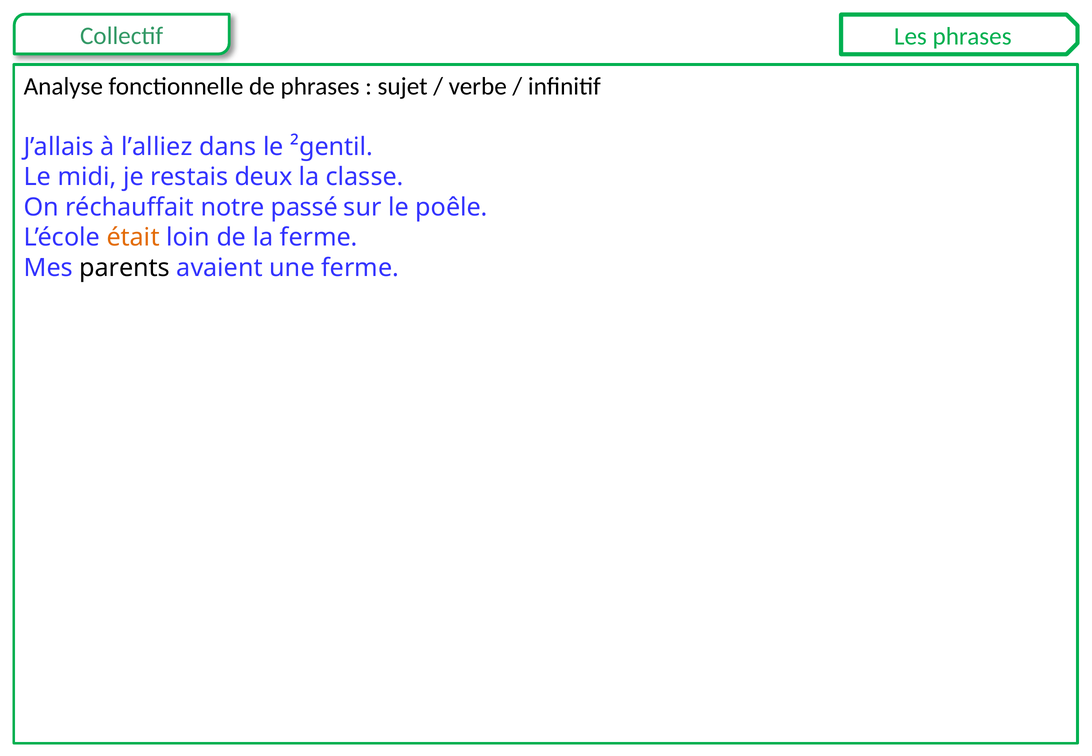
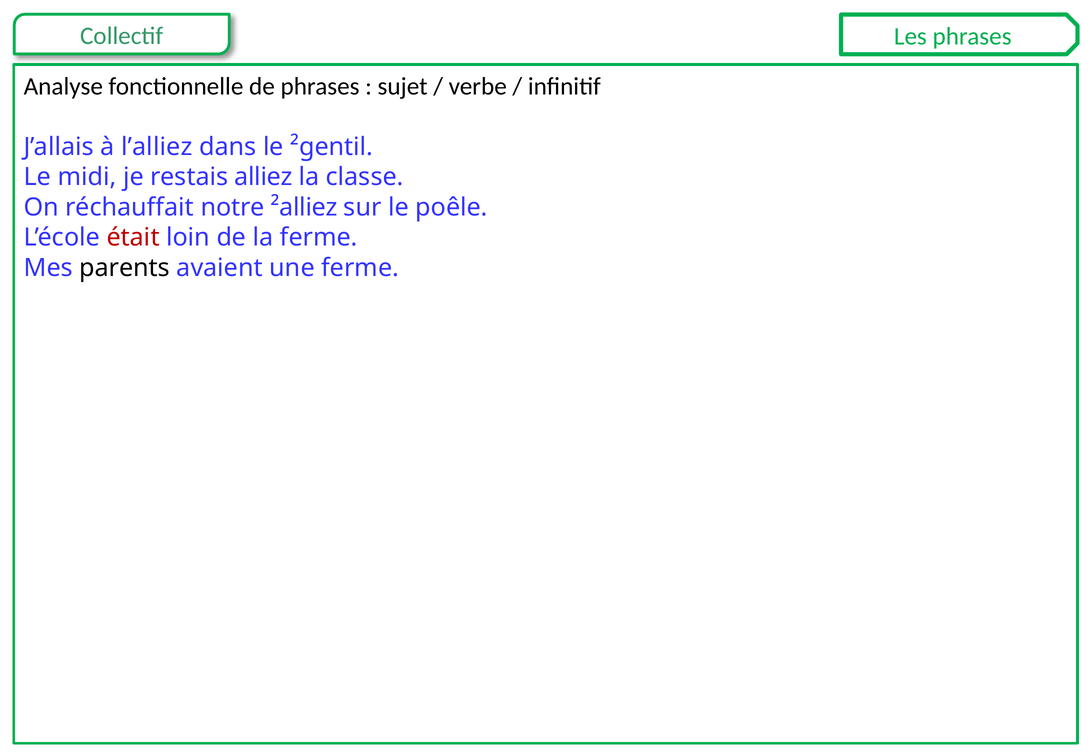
deux: deux -> alliez
passé: passé -> ²alliez
était colour: orange -> red
